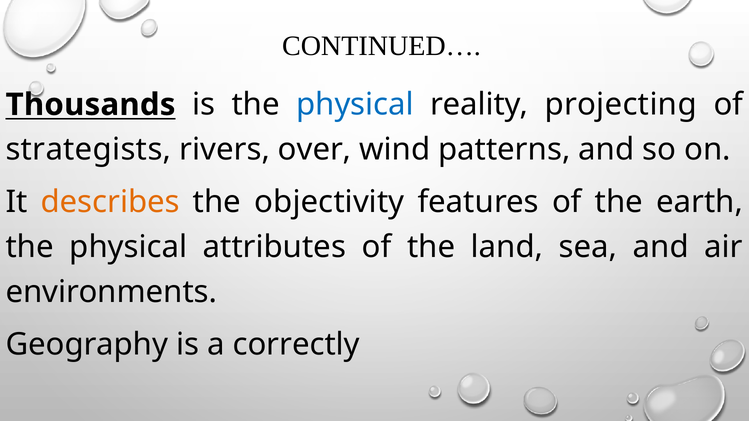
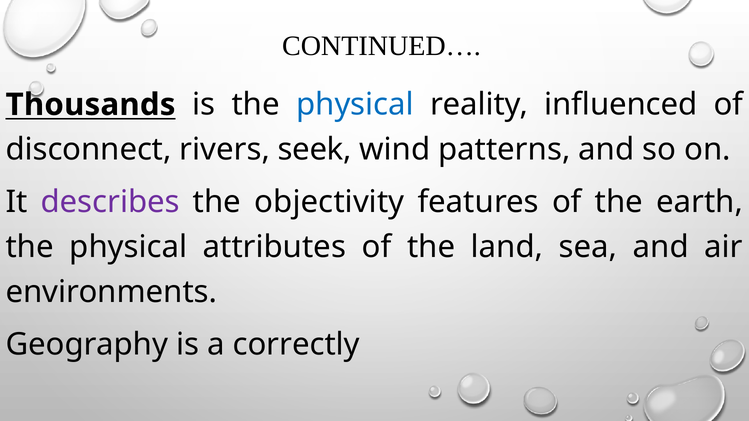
projecting: projecting -> inﬂuenced
strategists: strategists -> disconnect
over: over -> seek
describes colour: orange -> purple
